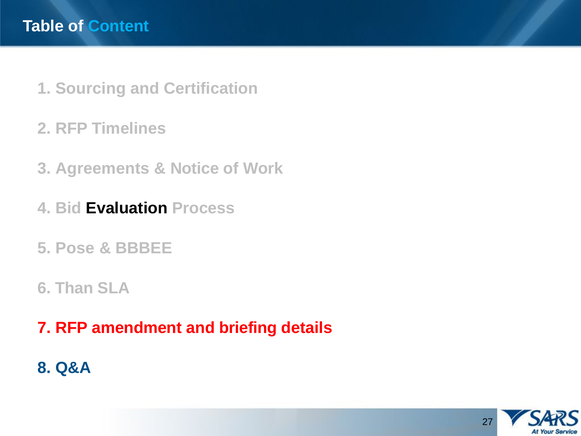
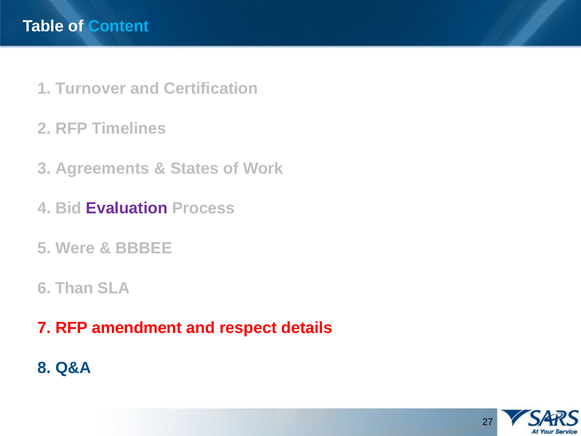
Sourcing: Sourcing -> Turnover
Notice: Notice -> States
Evaluation colour: black -> purple
Pose: Pose -> Were
briefing: briefing -> respect
